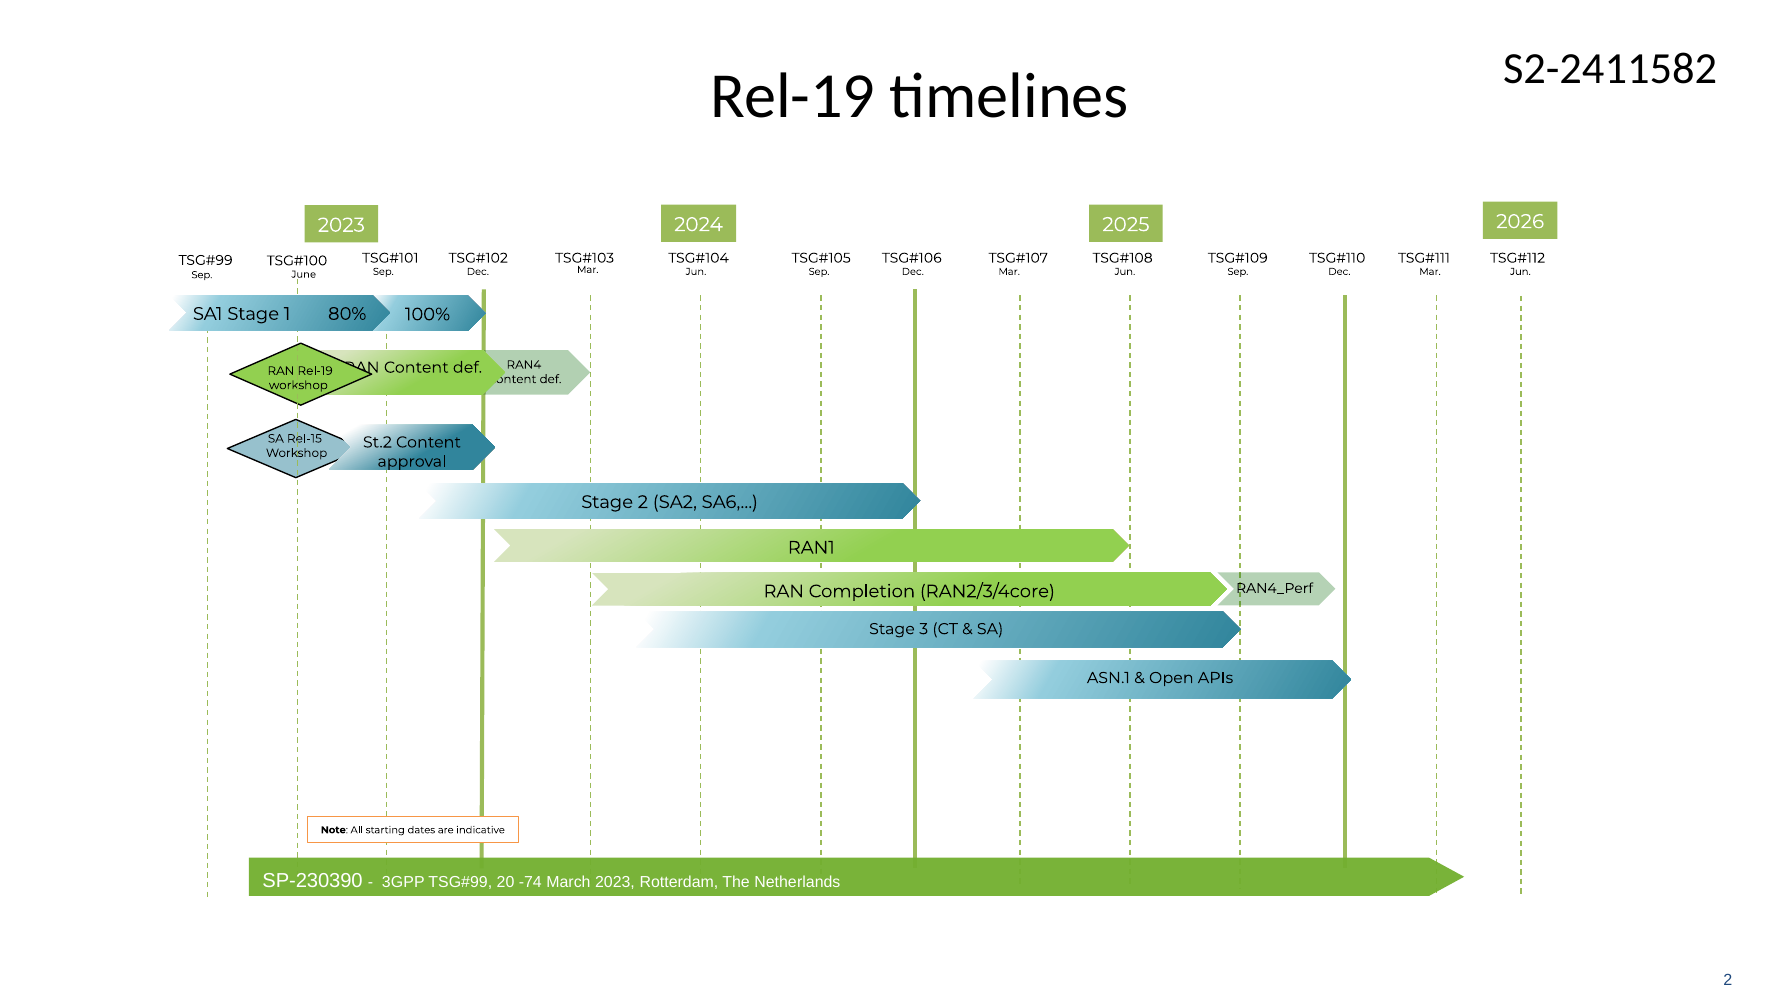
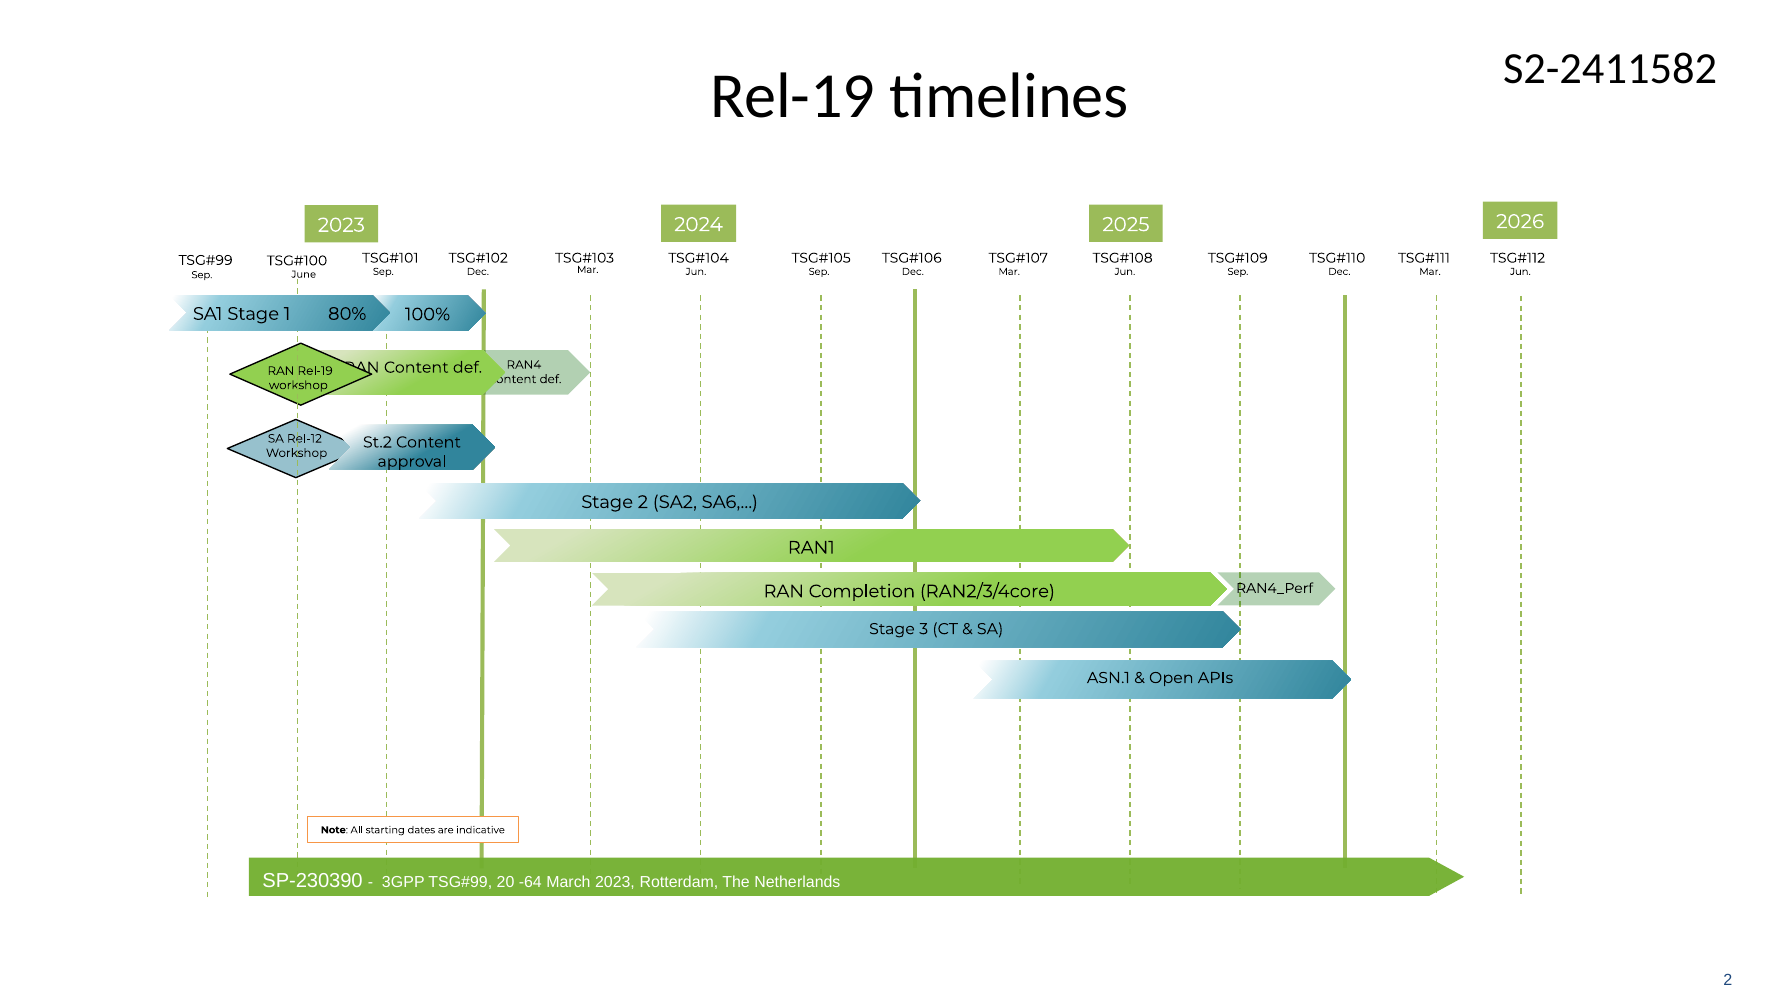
Rel-15: Rel-15 -> Rel-12
-74: -74 -> -64
